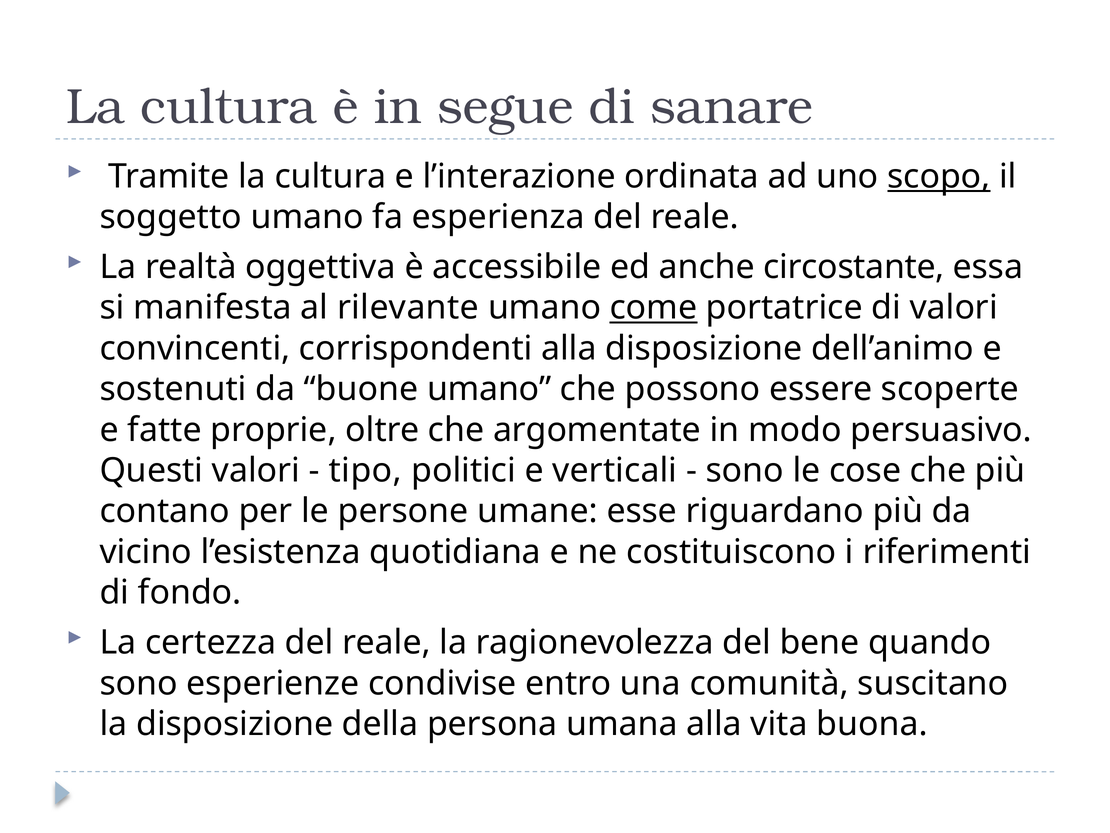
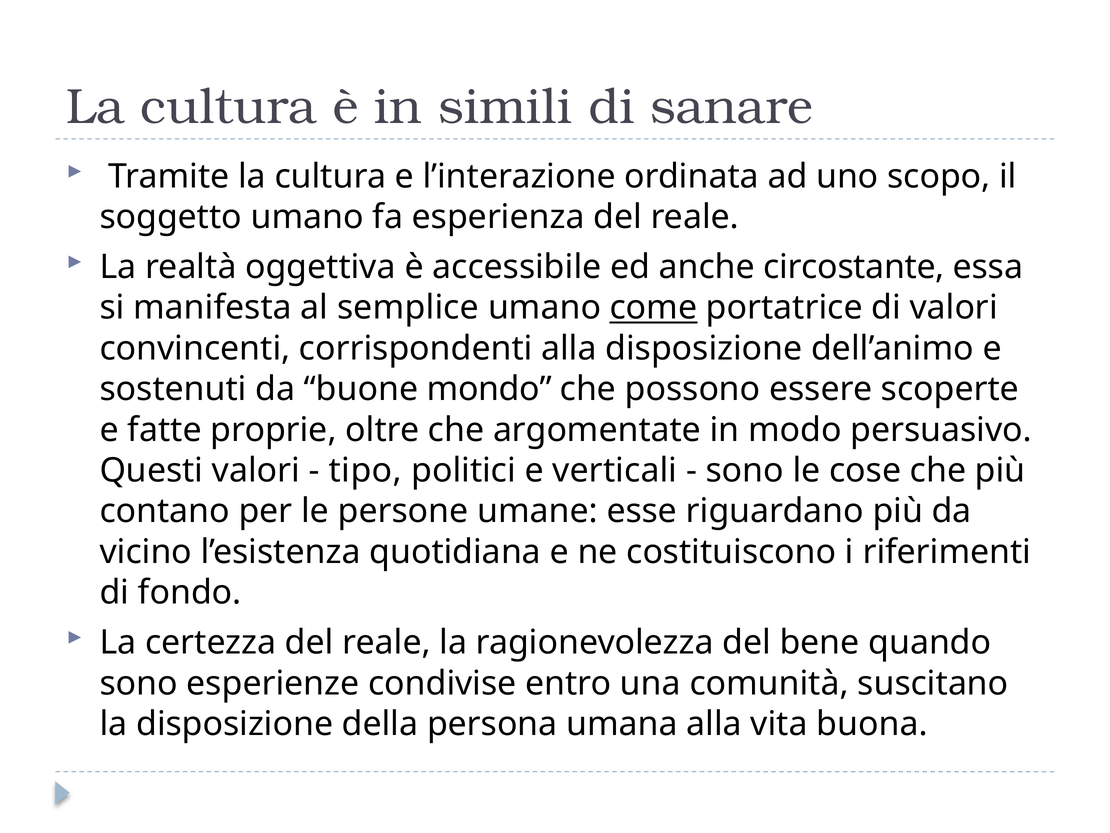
segue: segue -> simili
scopo underline: present -> none
rilevante: rilevante -> semplice
buone umano: umano -> mondo
